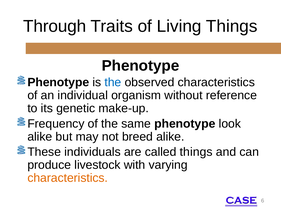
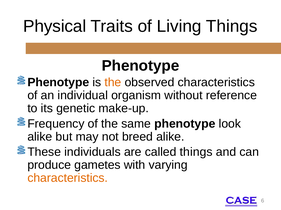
Through: Through -> Physical
the at (113, 83) colour: blue -> orange
livestock: livestock -> gametes
